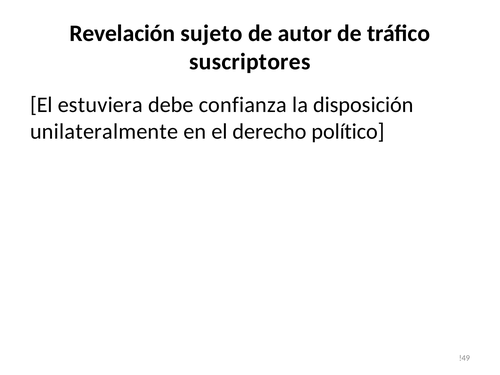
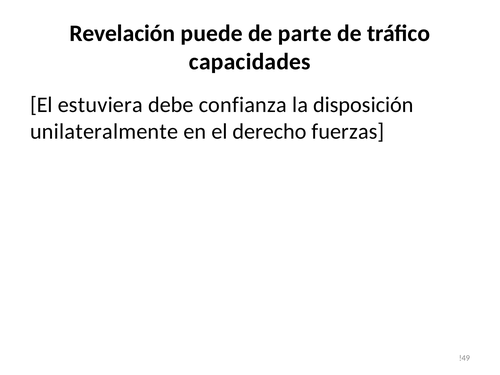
sujeto: sujeto -> puede
autor: autor -> parte
suscriptores: suscriptores -> capacidades
político: político -> fuerzas
